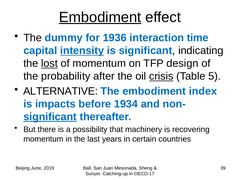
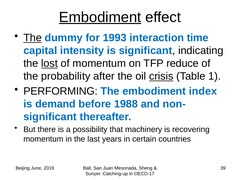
The at (33, 38) underline: none -> present
1936: 1936 -> 1993
intensity underline: present -> none
design: design -> reduce
5: 5 -> 1
ALTERNATIVE: ALTERNATIVE -> PERFORMING
impacts: impacts -> demand
1934: 1934 -> 1988
significant at (50, 117) underline: present -> none
